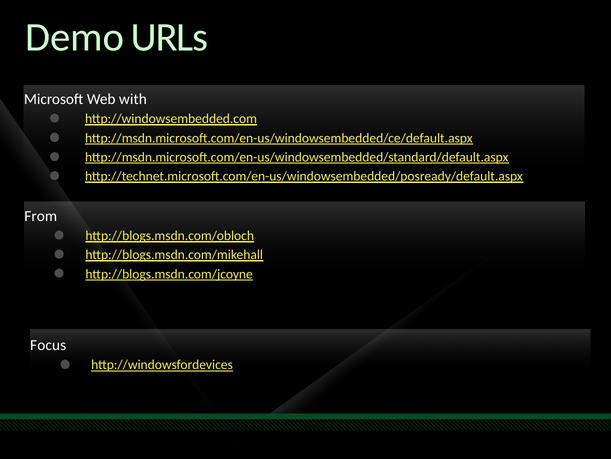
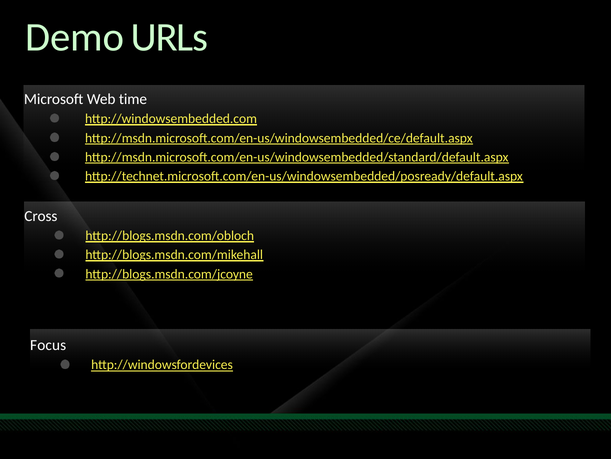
with: with -> time
From: From -> Cross
